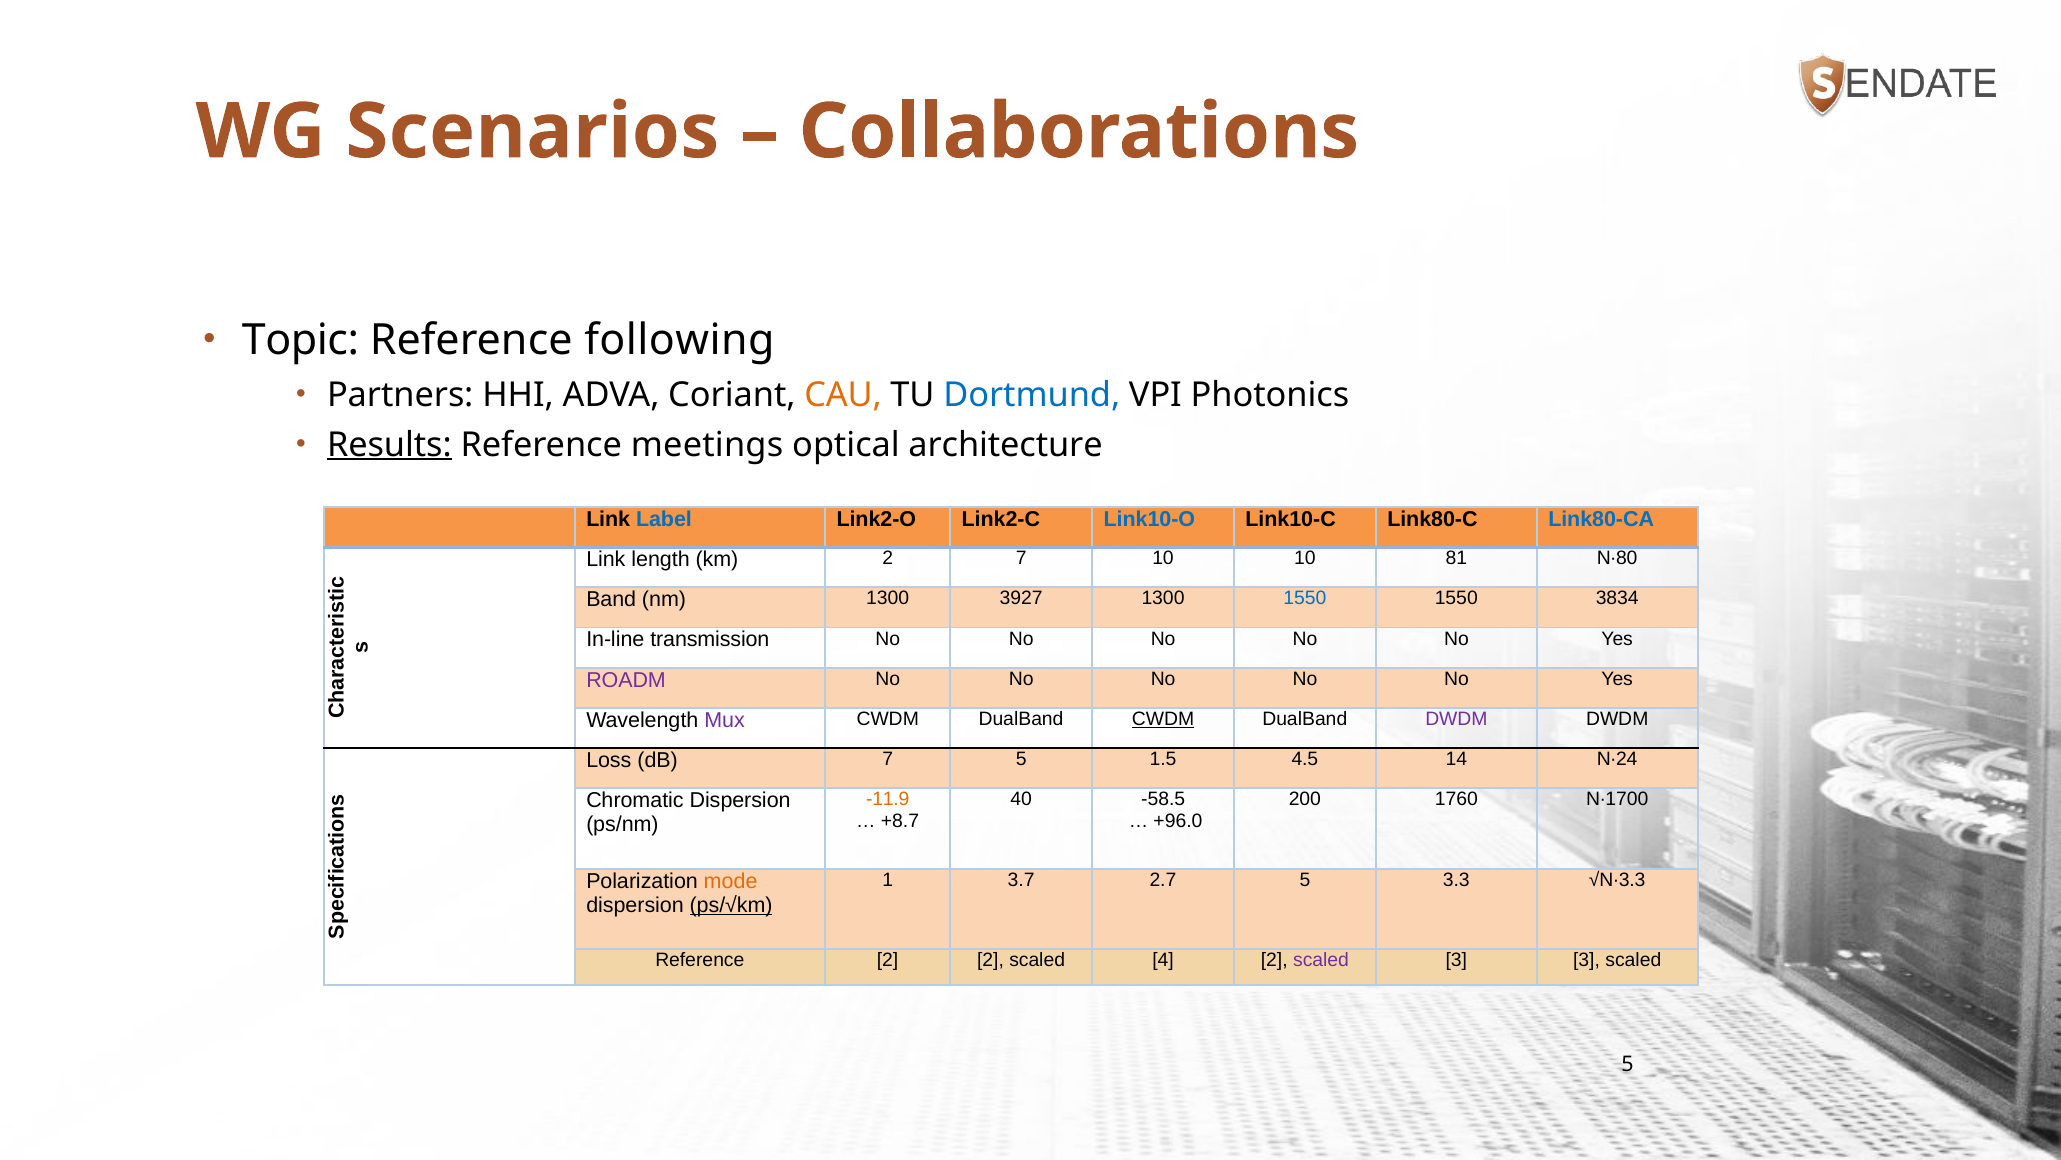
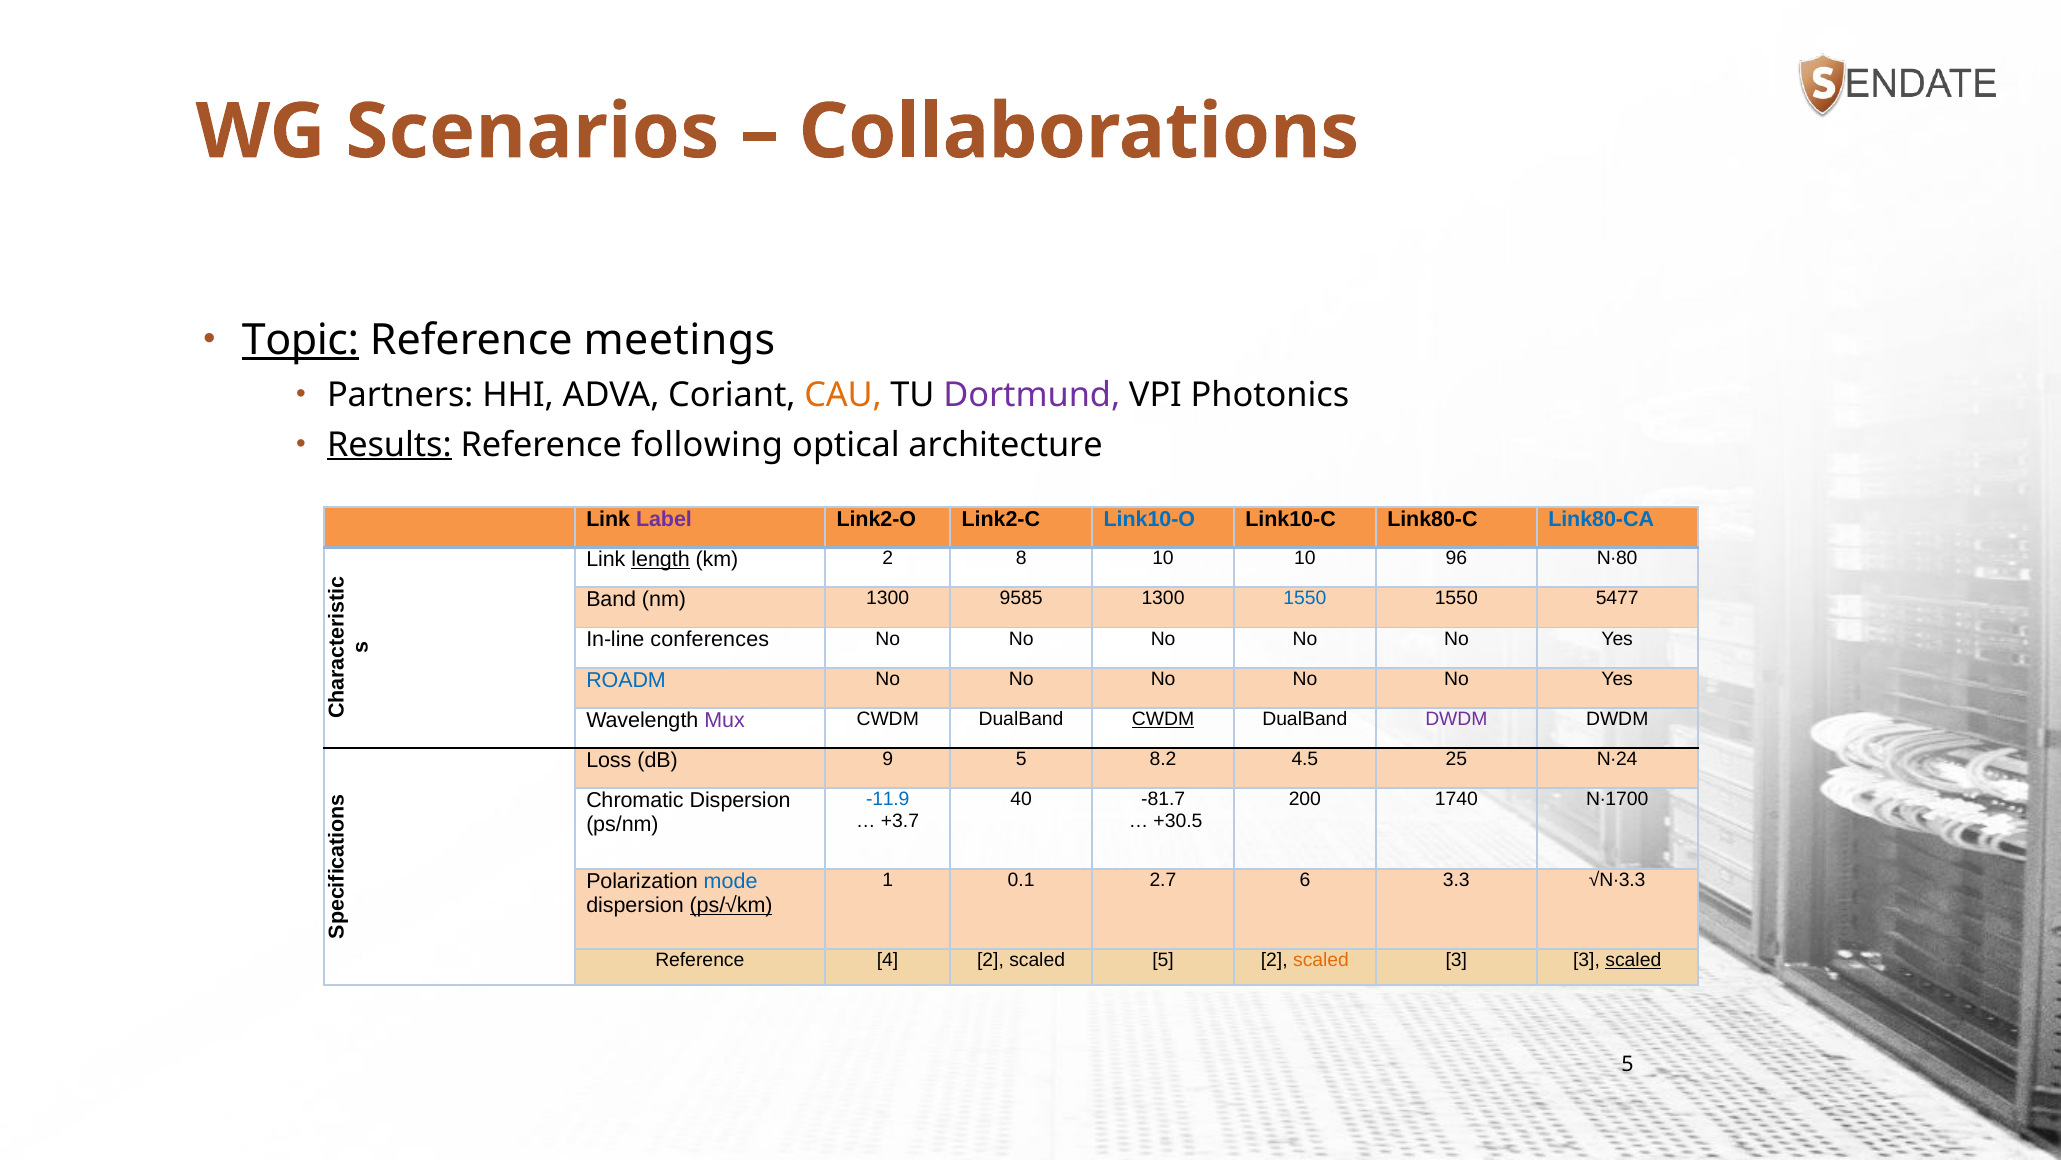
Topic underline: none -> present
following: following -> meetings
Dortmund colour: blue -> purple
meetings: meetings -> following
Label colour: blue -> purple
length underline: none -> present
2 7: 7 -> 8
81: 81 -> 96
3927: 3927 -> 9585
3834: 3834 -> 5477
transmission: transmission -> conferences
ROADM colour: purple -> blue
dB 7: 7 -> 9
1.5: 1.5 -> 8.2
14: 14 -> 25
-11.9 colour: orange -> blue
-58.5: -58.5 -> -81.7
1760: 1760 -> 1740
+8.7: +8.7 -> +3.7
+96.0: +96.0 -> +30.5
3.7: 3.7 -> 0.1
2.7 5: 5 -> 6
mode colour: orange -> blue
Reference 2: 2 -> 4
scaled 4: 4 -> 5
scaled at (1321, 960) colour: purple -> orange
scaled at (1633, 960) underline: none -> present
